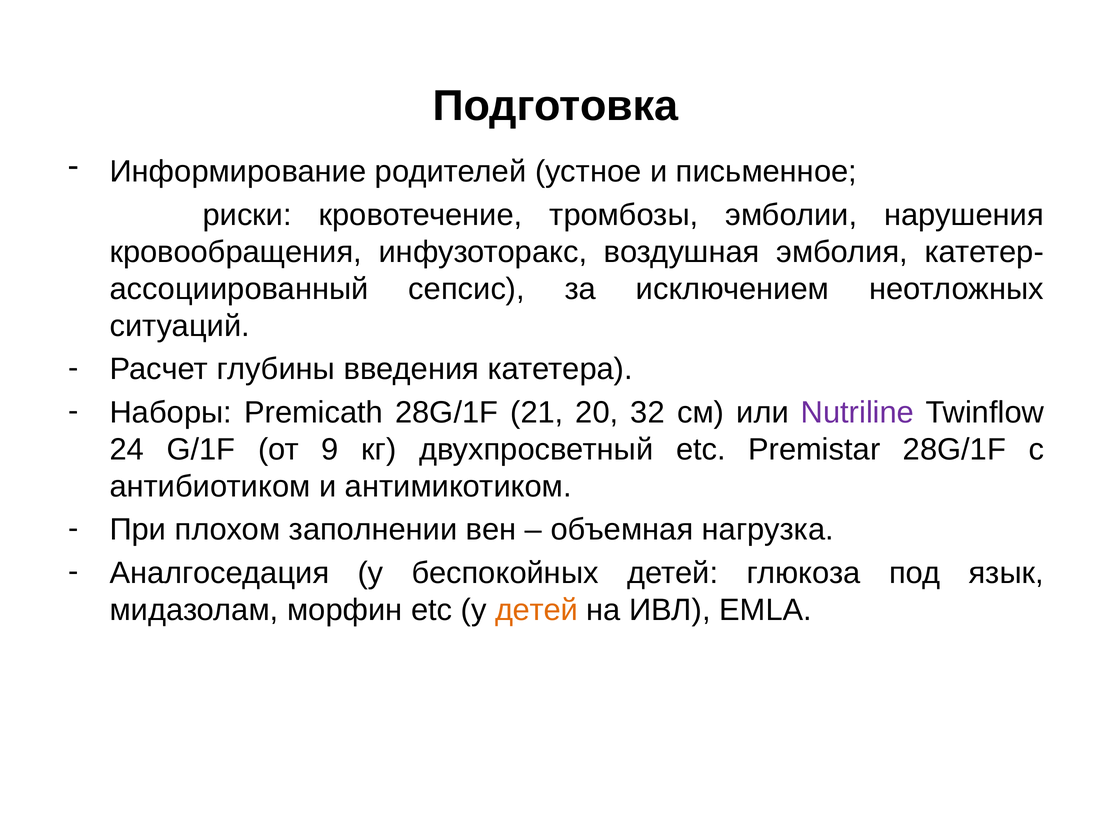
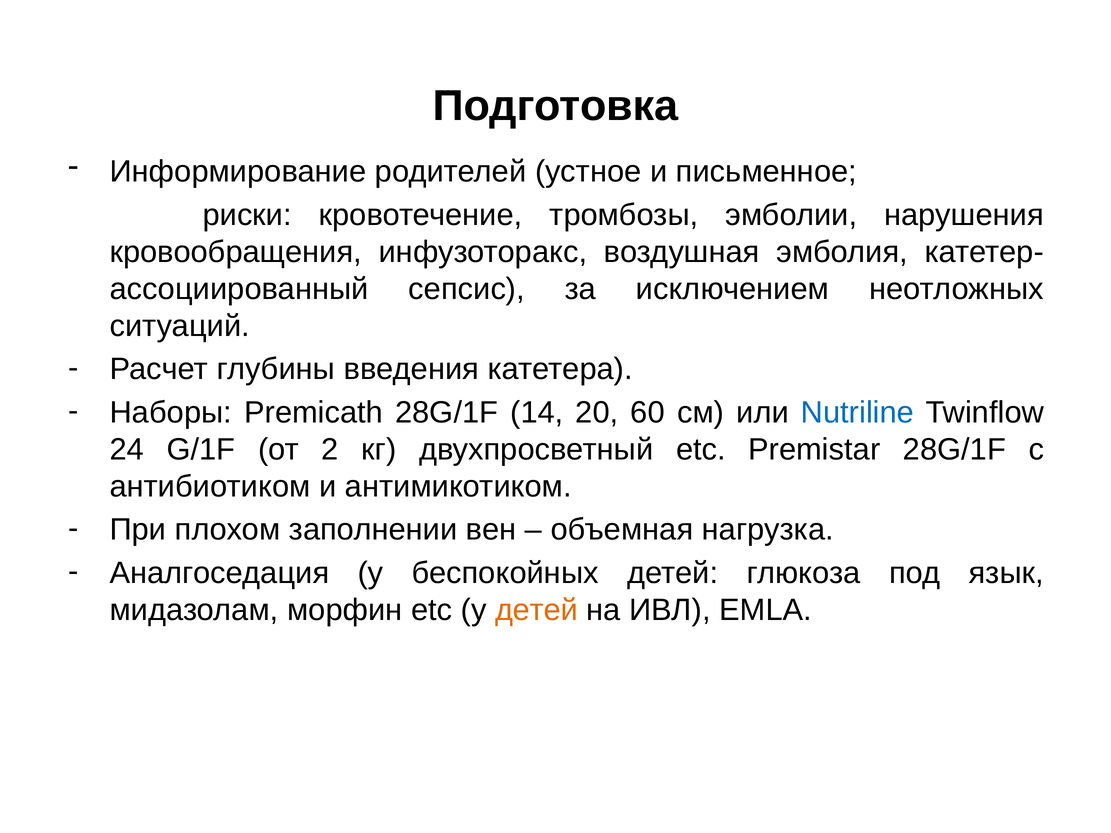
21: 21 -> 14
32: 32 -> 60
Nutriline colour: purple -> blue
9: 9 -> 2
